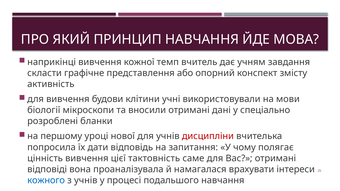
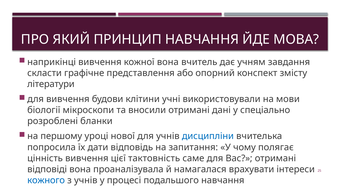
кожної темп: темп -> вона
активність: активність -> літератури
дисципліни colour: red -> blue
